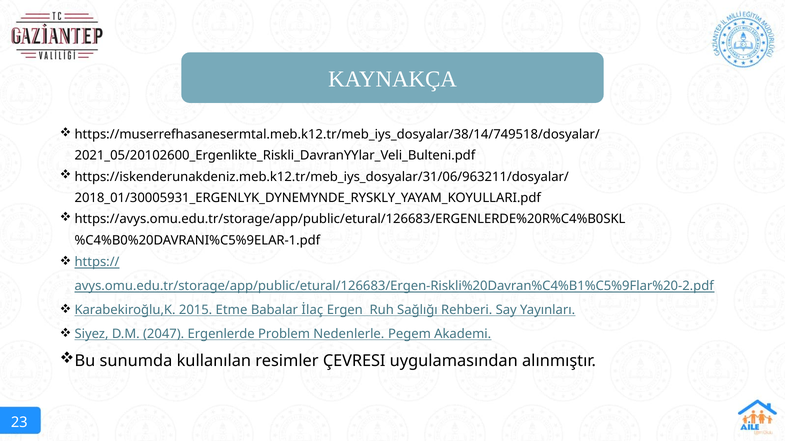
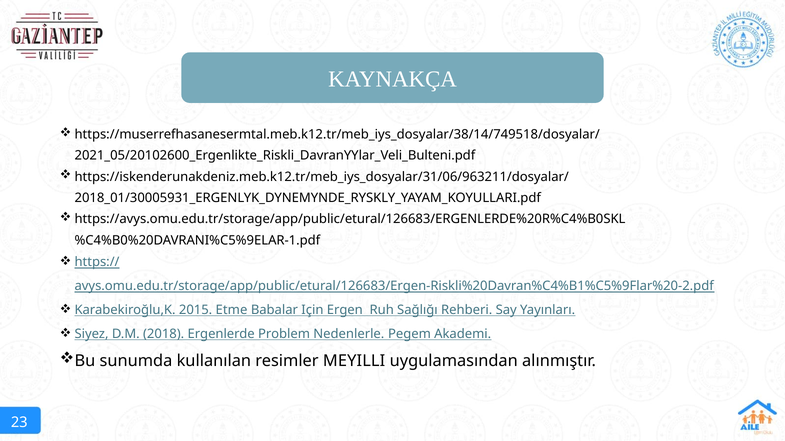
İlaç: İlaç -> Için
2047: 2047 -> 2018
ÇEVRESI: ÇEVRESI -> MEYILLI
